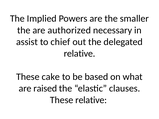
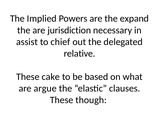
smaller: smaller -> expand
authorized: authorized -> jurisdiction
raised: raised -> argue
These relative: relative -> though
